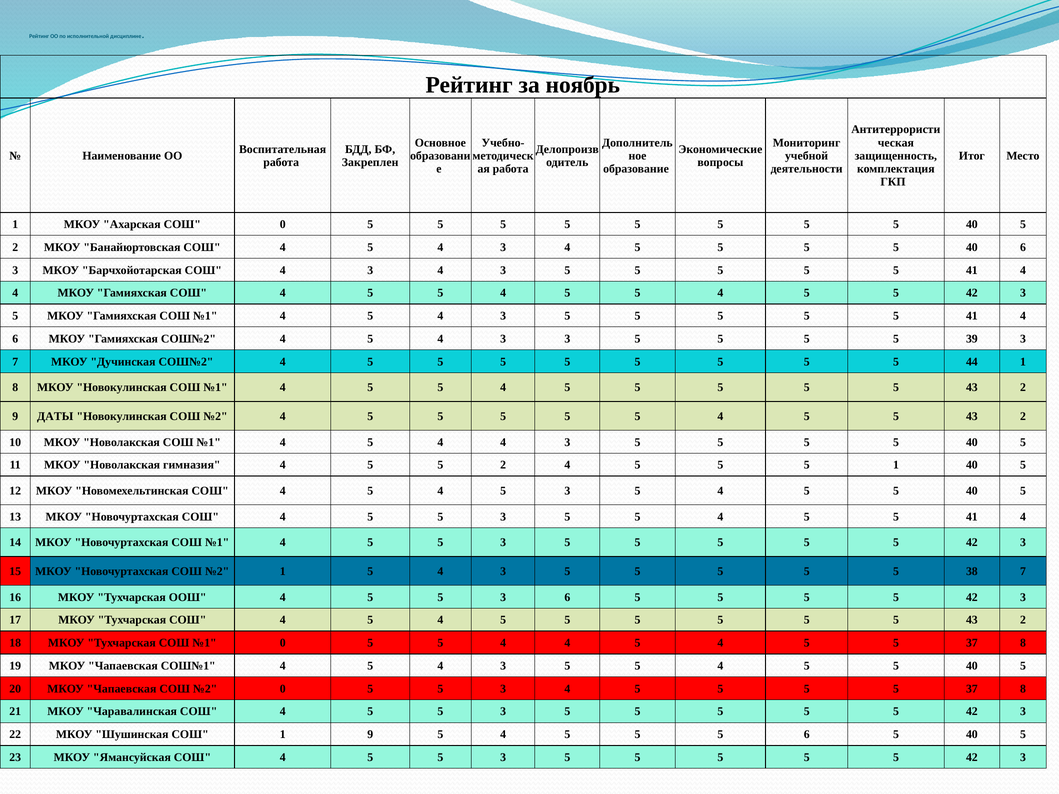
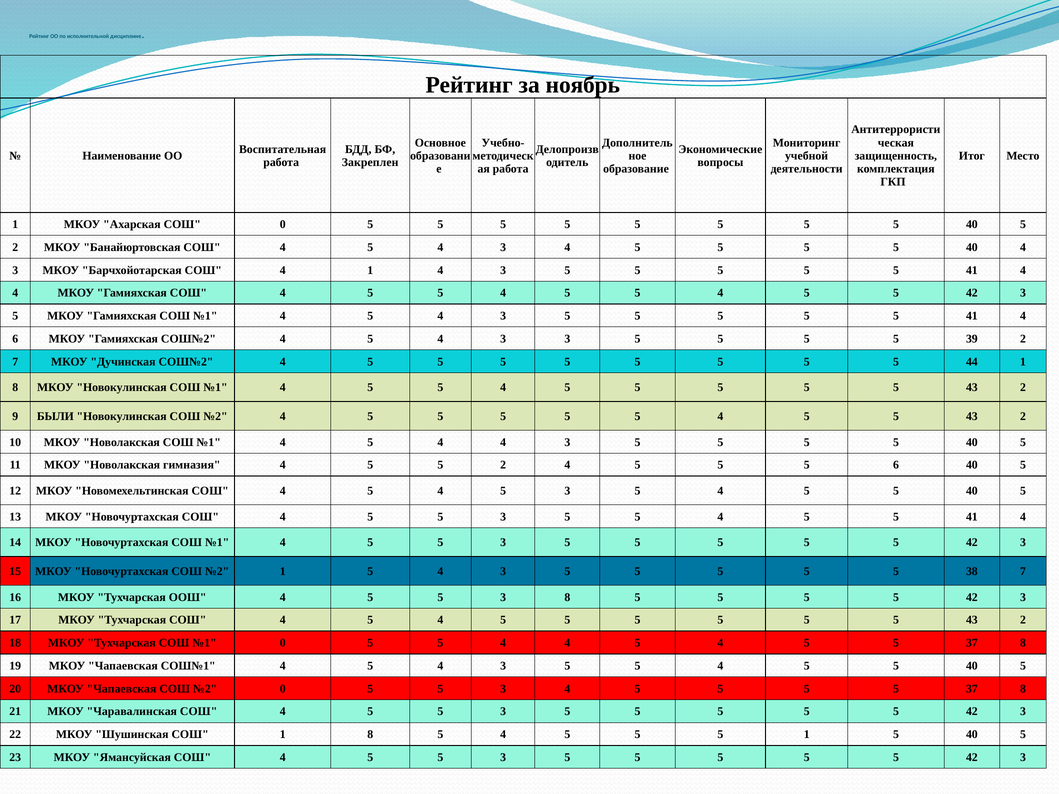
40 6: 6 -> 4
СОШ 4 3: 3 -> 1
39 3: 3 -> 2
ДАТЫ: ДАТЫ -> БЫЛИ
5 1: 1 -> 6
3 6: 6 -> 8
СОШ 1 9: 9 -> 8
5 6: 6 -> 1
